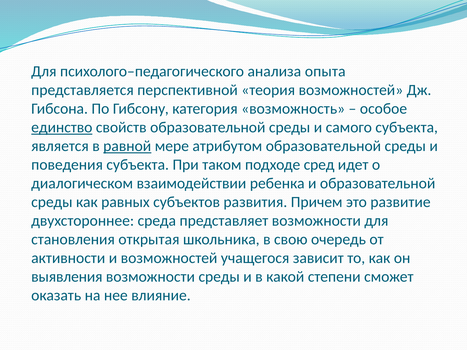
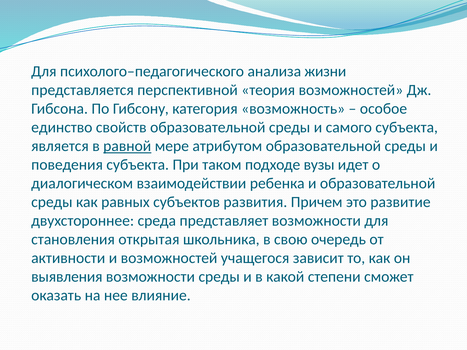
опыта: опыта -> жизни
единство underline: present -> none
сред: сред -> вузы
